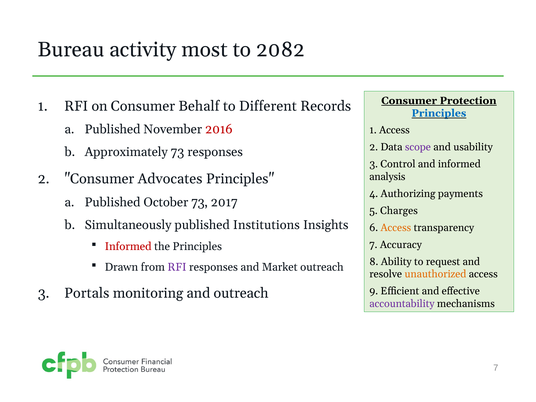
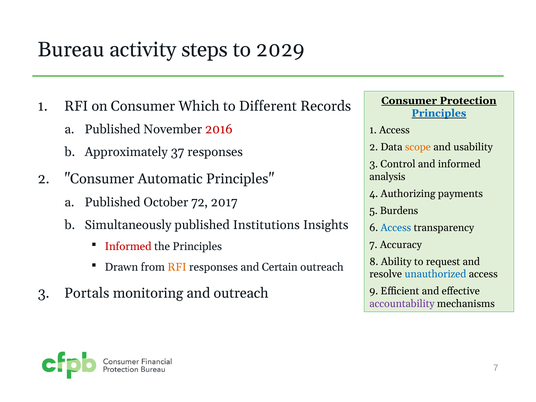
most: most -> steps
2082: 2082 -> 2029
Behalf: Behalf -> Which
scope colour: purple -> orange
Approximately 73: 73 -> 37
Advocates: Advocates -> Automatic
October 73: 73 -> 72
Charges: Charges -> Burdens
Access at (396, 228) colour: orange -> blue
RFI at (177, 267) colour: purple -> orange
Market: Market -> Certain
unauthorized colour: orange -> blue
